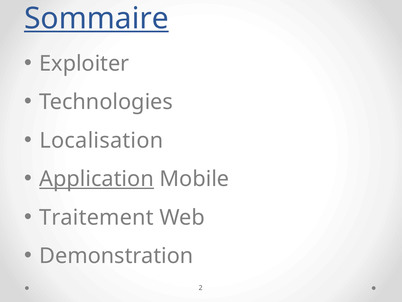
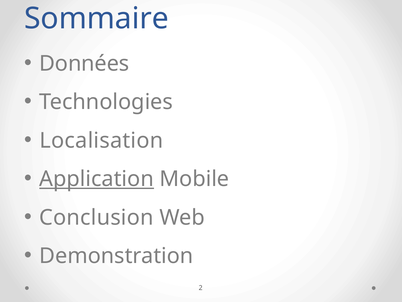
Sommaire underline: present -> none
Exploiter: Exploiter -> Données
Traitement: Traitement -> Conclusion
